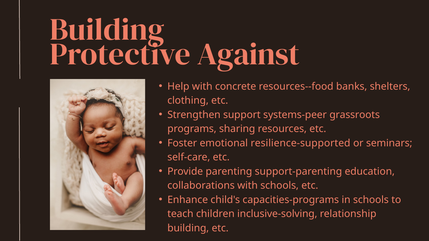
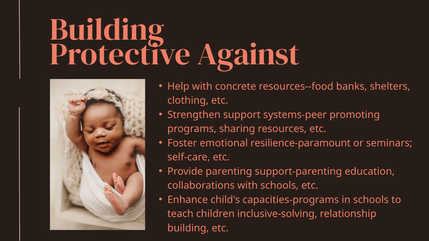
grassroots: grassroots -> promoting
resilience-supported: resilience-supported -> resilience-paramount
